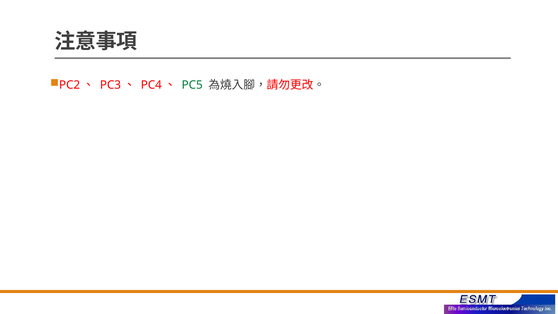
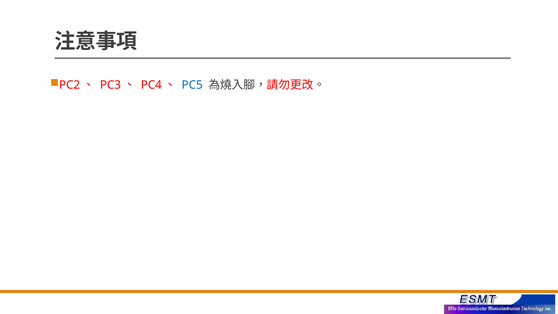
PC5 colour: green -> blue
